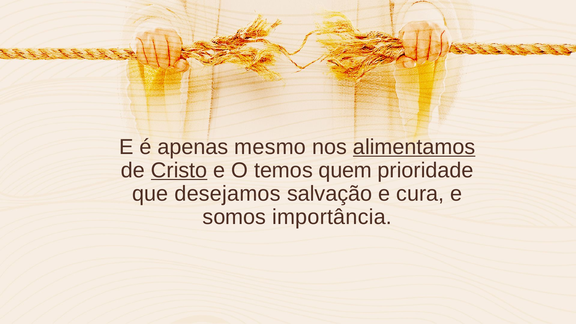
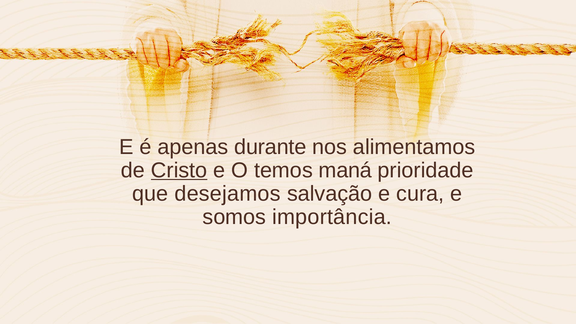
mesmo: mesmo -> durante
alimentamos underline: present -> none
quem: quem -> maná
